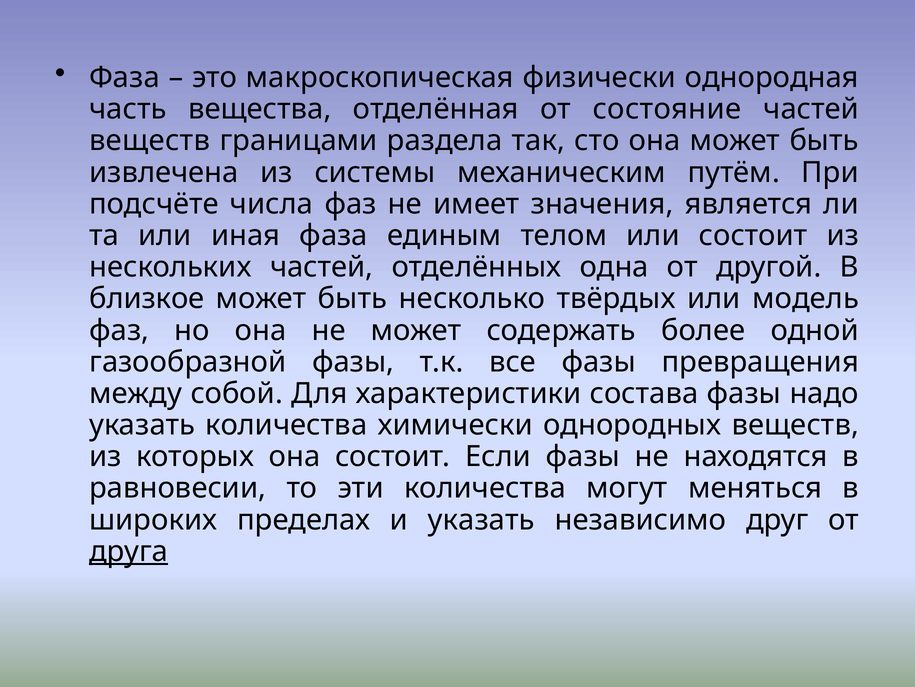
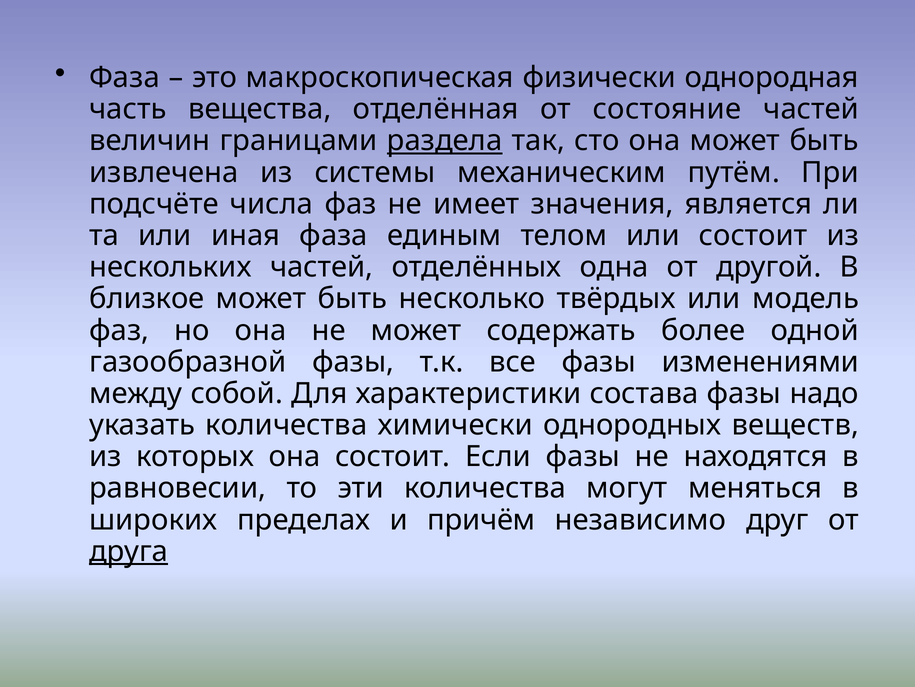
веществ at (150, 141): веществ -> величин
раздела underline: none -> present
превращения: превращения -> изменениями
и указать: указать -> причём
